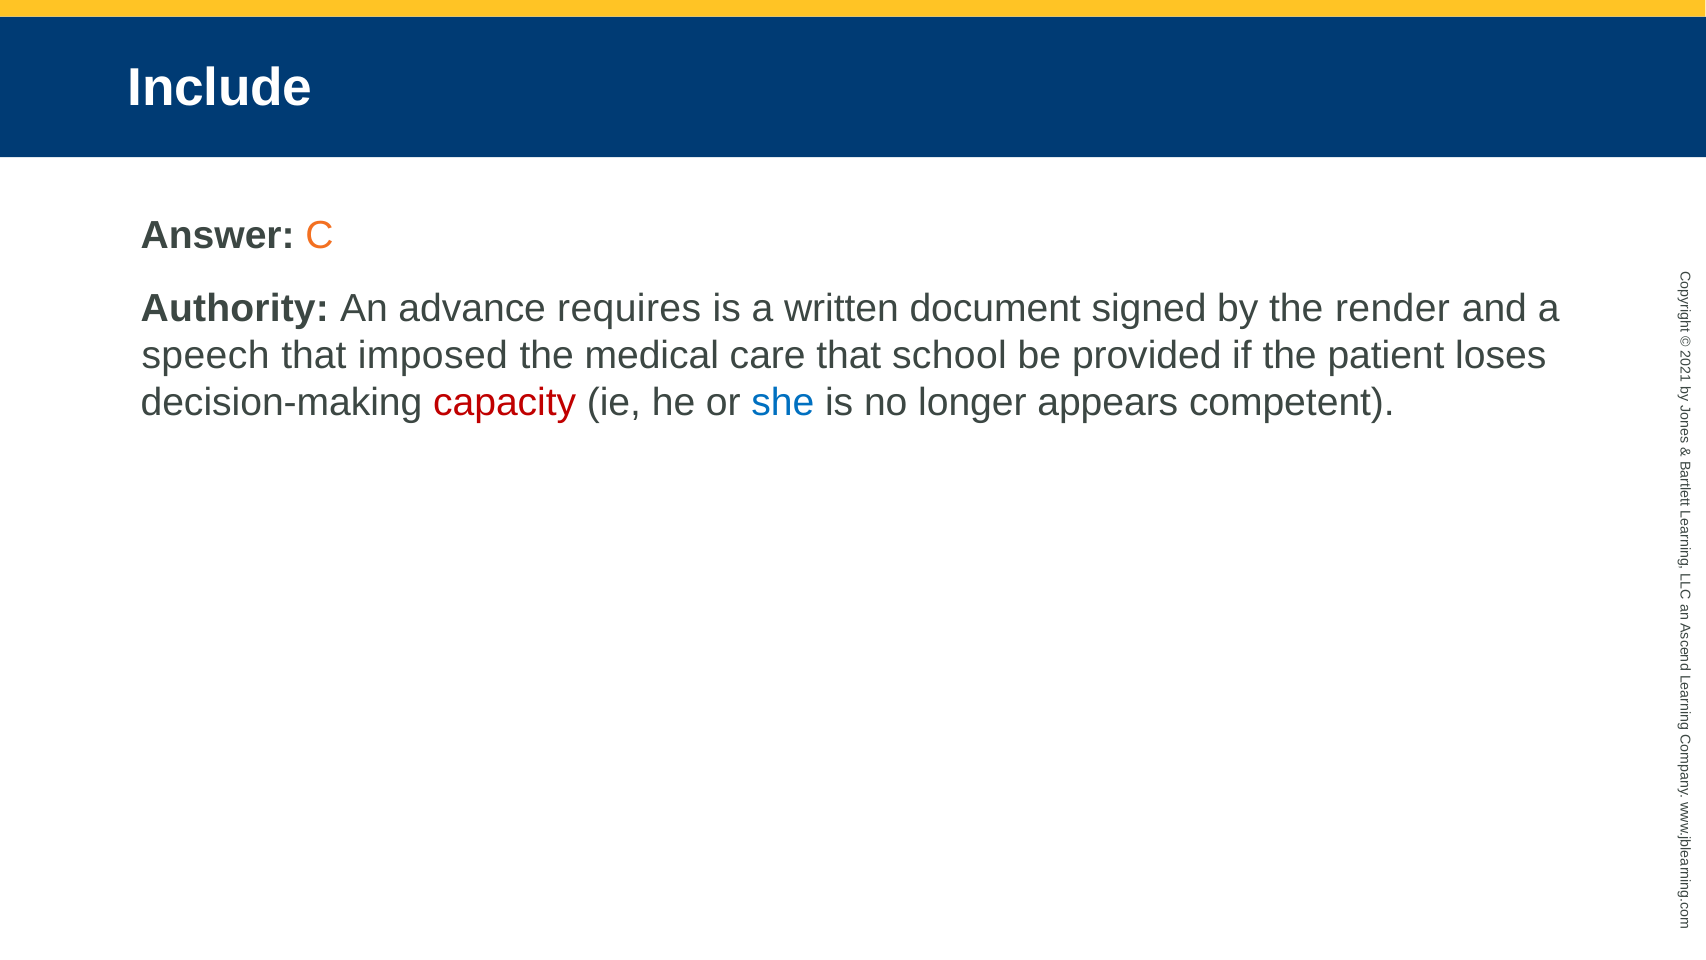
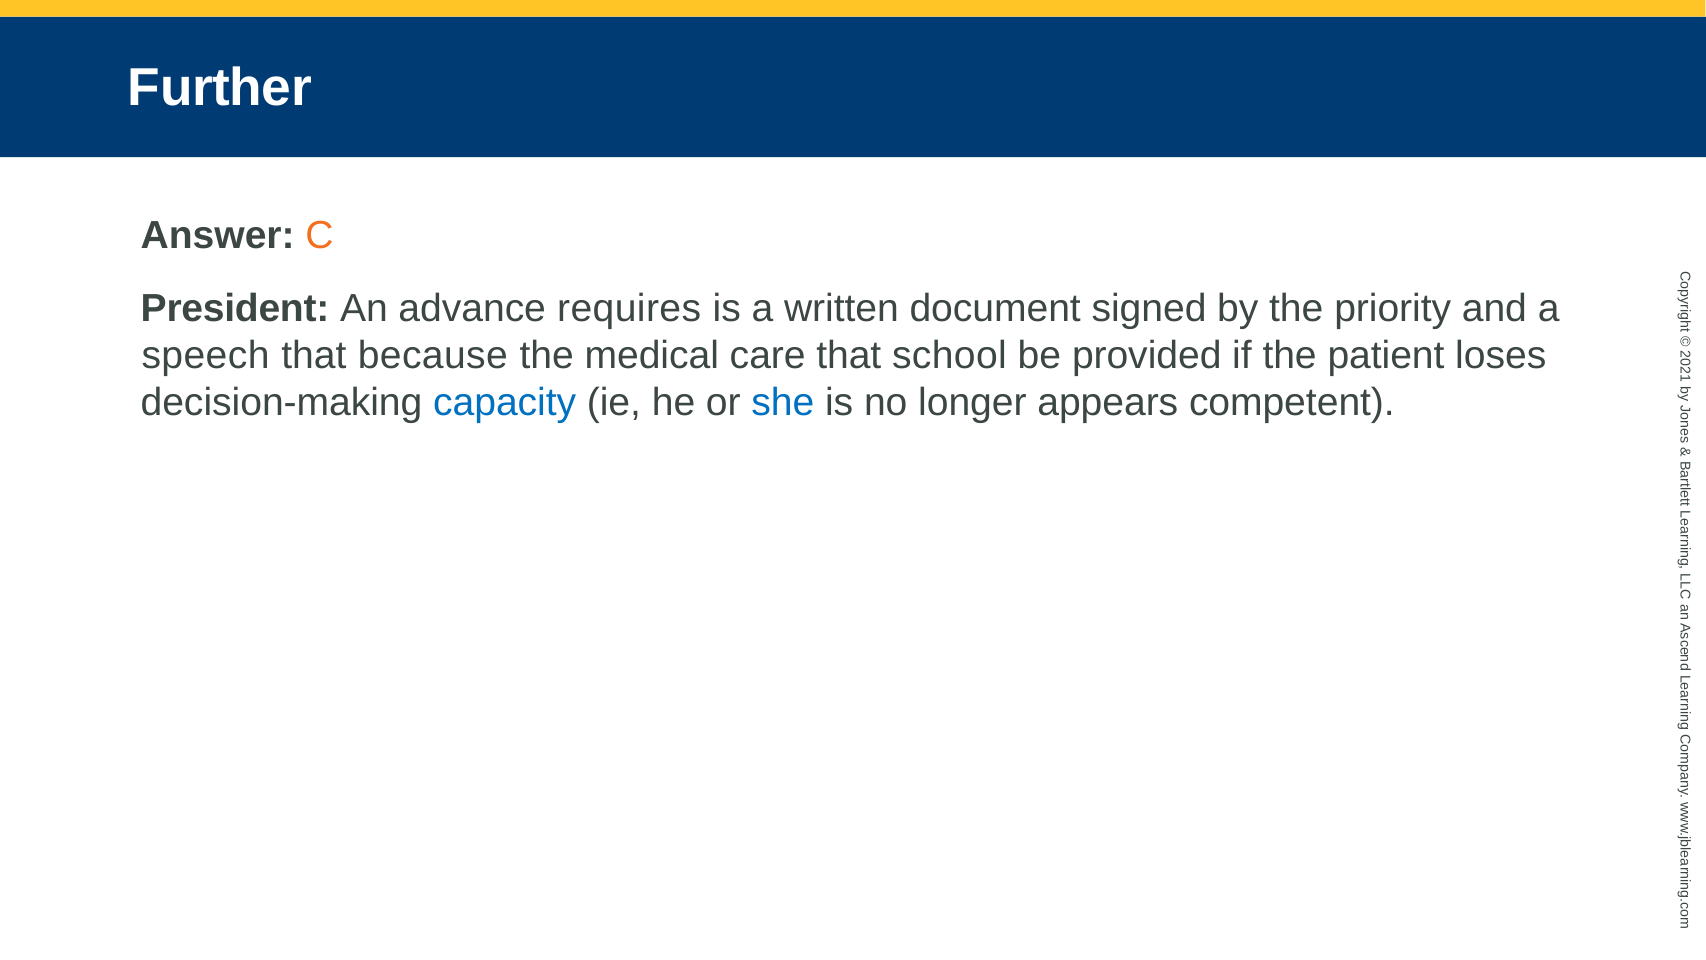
Include: Include -> Further
Authority: Authority -> President
render: render -> priority
imposed: imposed -> because
capacity colour: red -> blue
